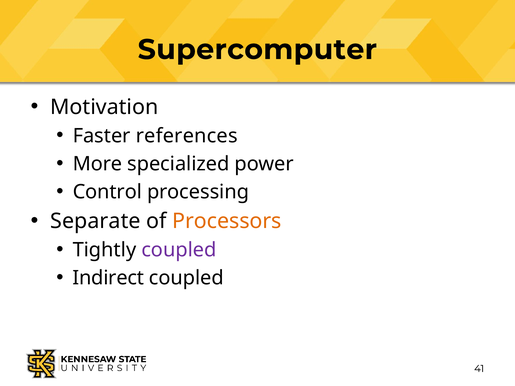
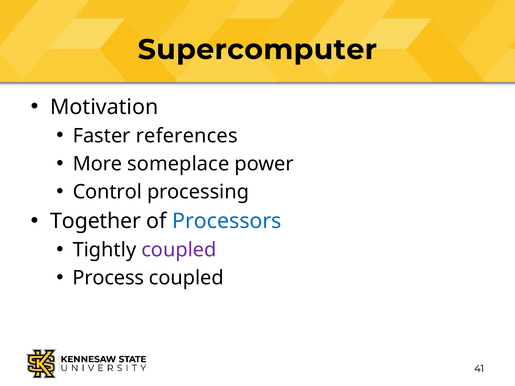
specialized: specialized -> someplace
Separate: Separate -> Together
Processors colour: orange -> blue
Indirect: Indirect -> Process
